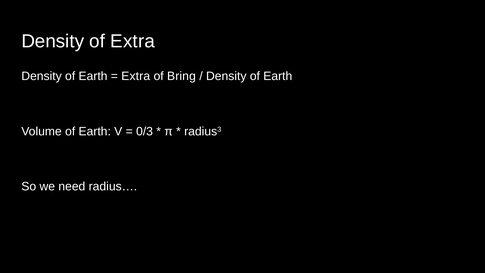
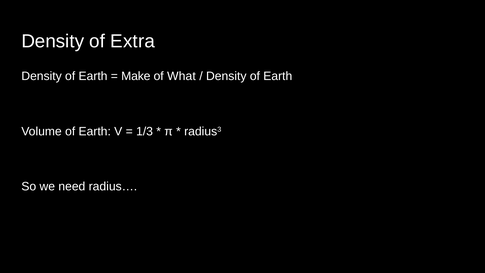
Extra at (136, 76): Extra -> Make
Bring: Bring -> What
0/3: 0/3 -> 1/3
